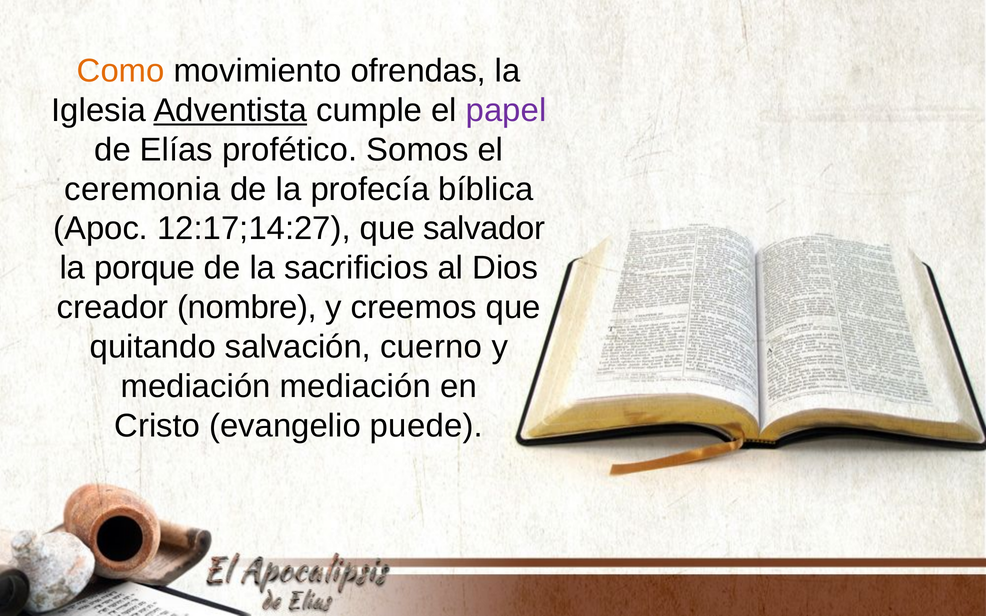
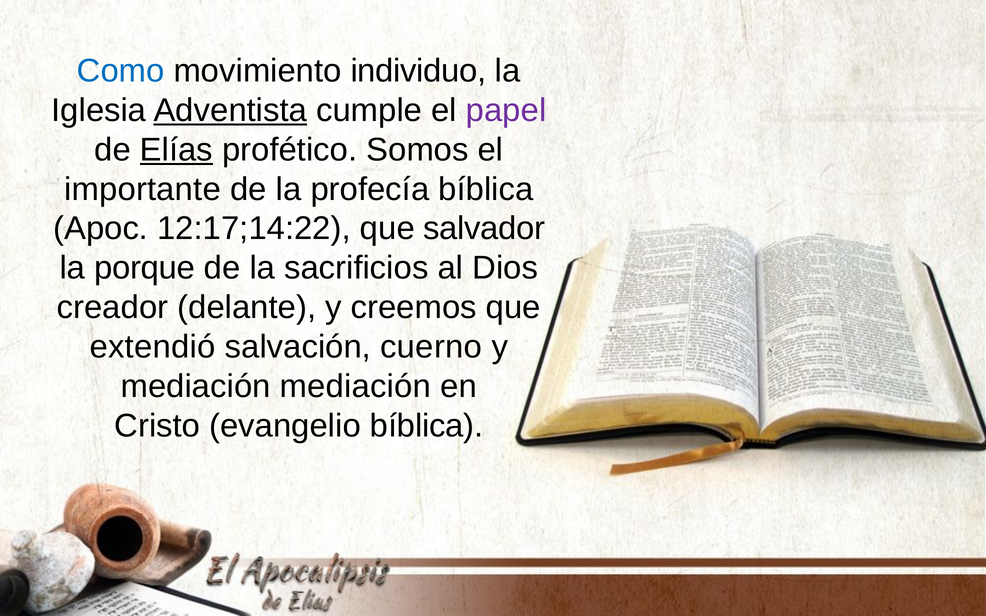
Como colour: orange -> blue
ofrendas: ofrendas -> individuo
Elías underline: none -> present
ceremonia: ceremonia -> importante
12:17;14:27: 12:17;14:27 -> 12:17;14:22
nombre: nombre -> delante
quitando: quitando -> extendió
evangelio puede: puede -> bíblica
